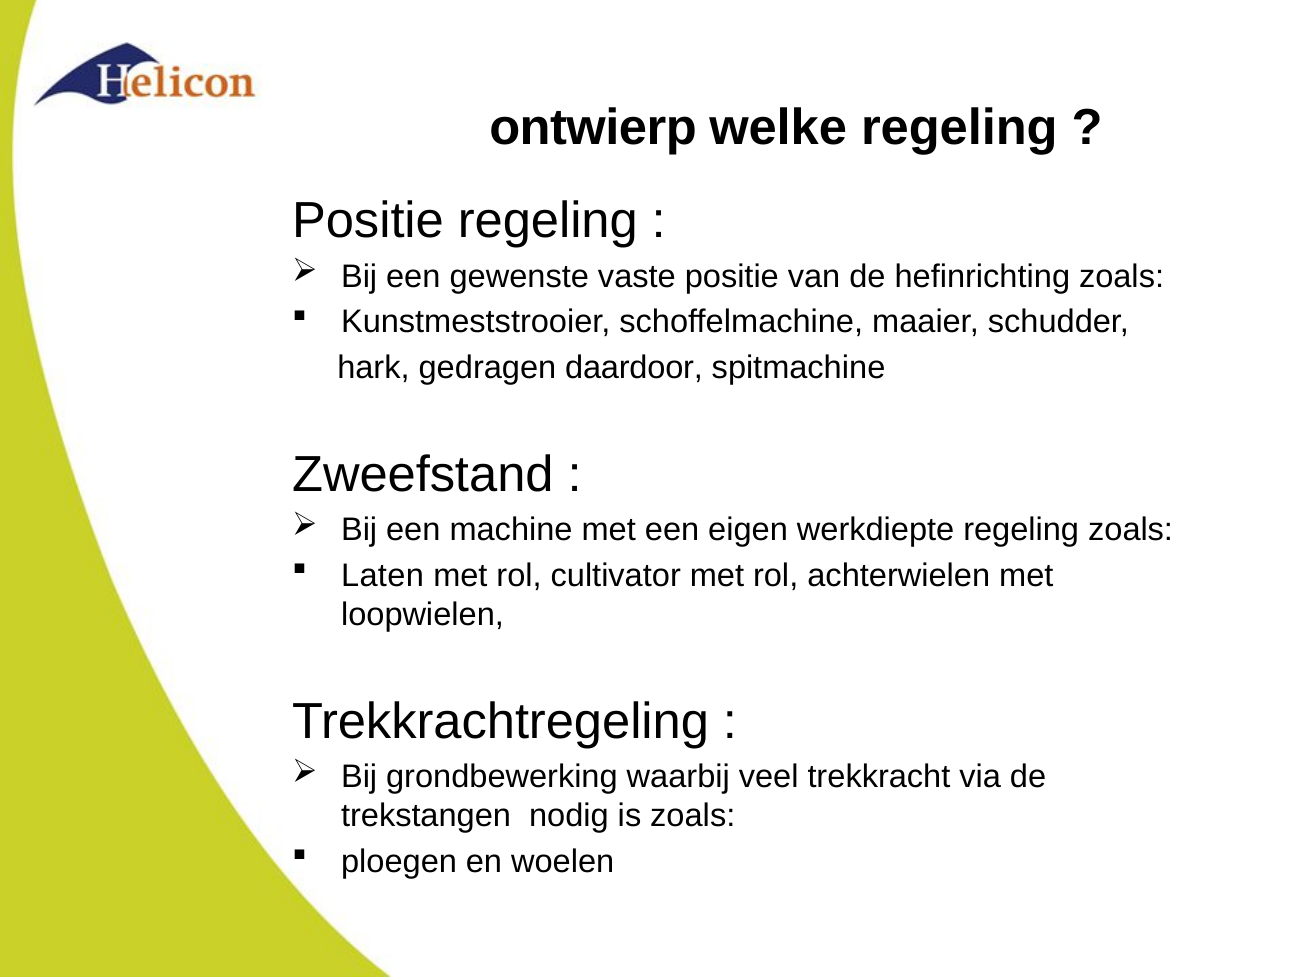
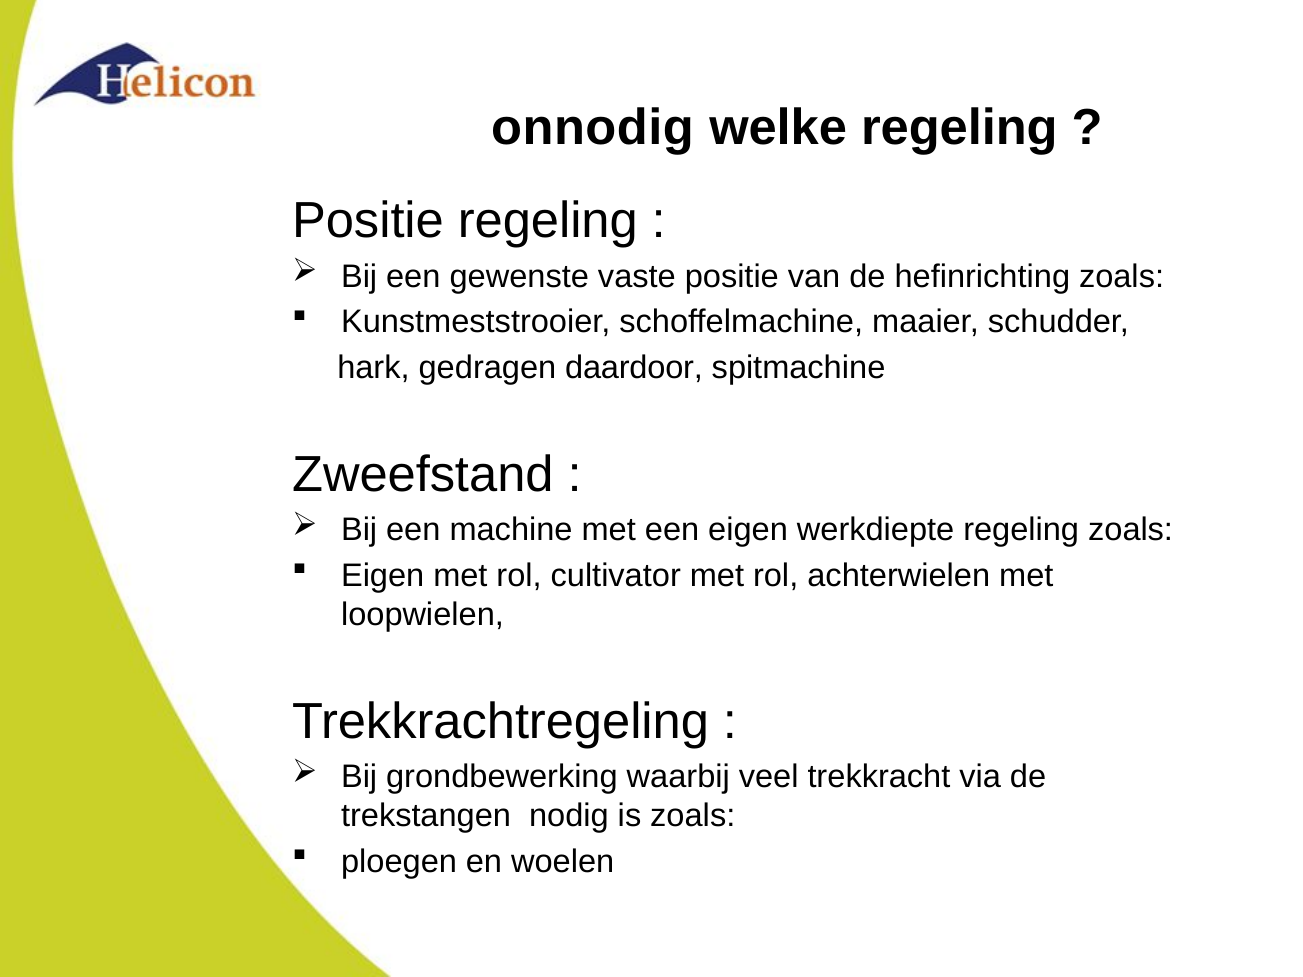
ontwierp: ontwierp -> onnodig
Laten at (382, 575): Laten -> Eigen
